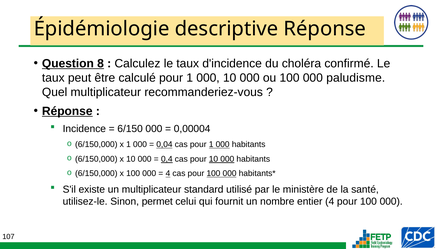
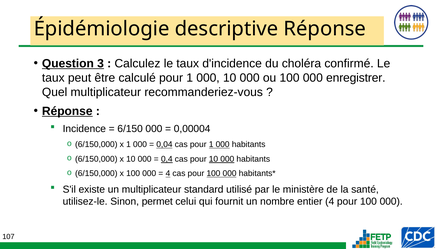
8: 8 -> 3
paludisme: paludisme -> enregistrer
